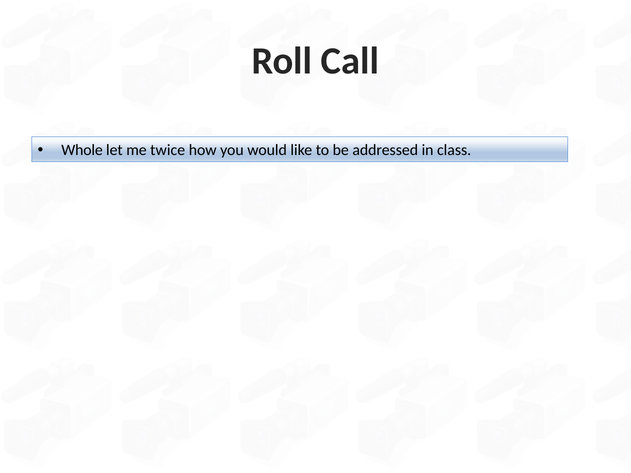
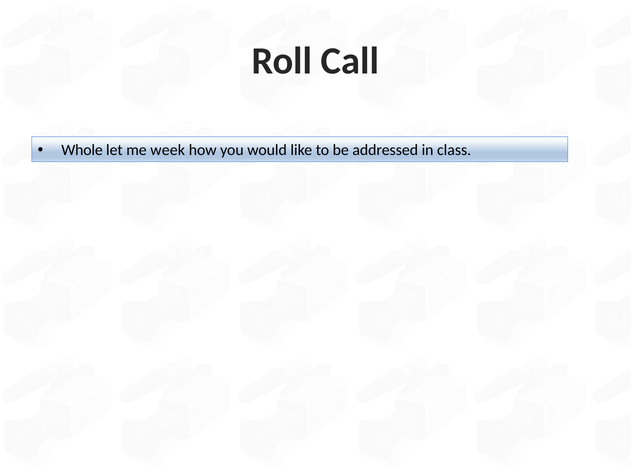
twice: twice -> week
